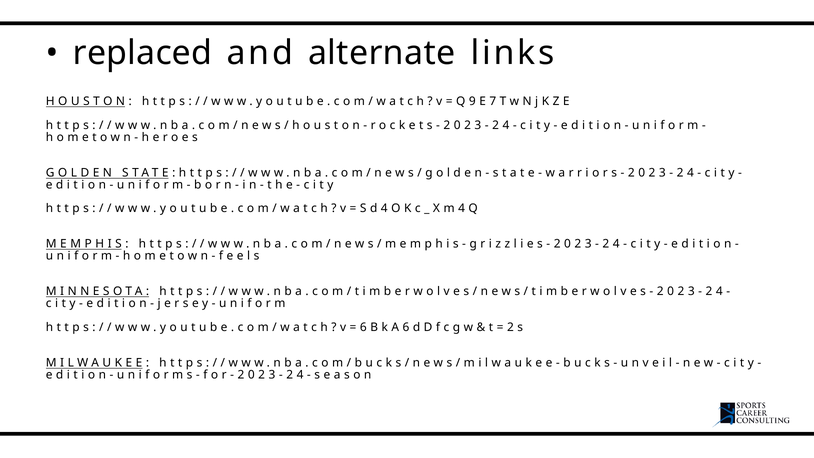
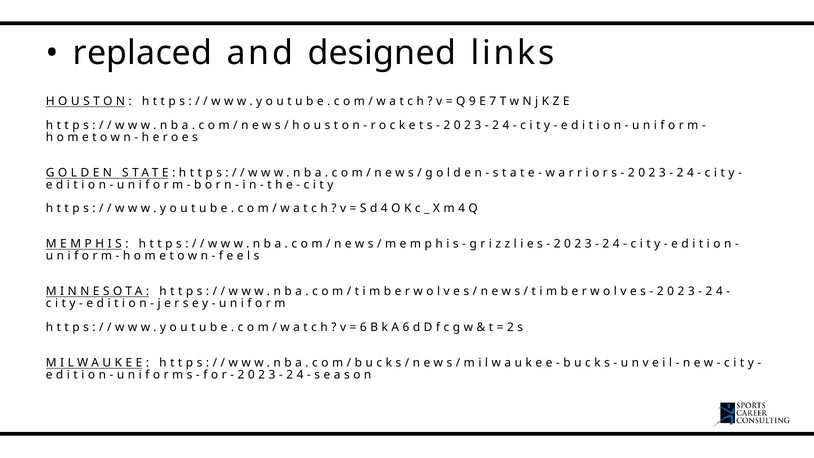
alternate: alternate -> designed
